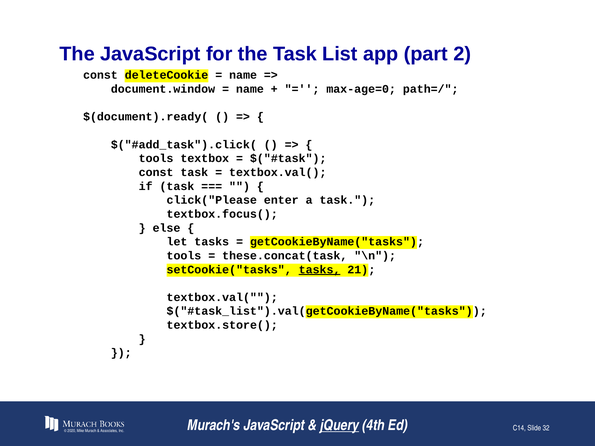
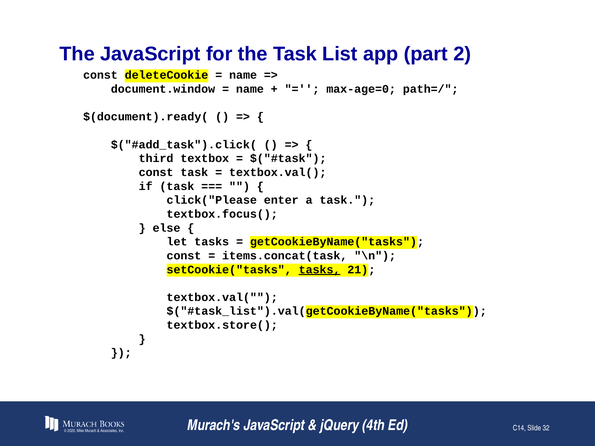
tools at (156, 159): tools -> third
tools at (184, 256): tools -> const
these.concat(task: these.concat(task -> items.concat(task
jQuery underline: present -> none
